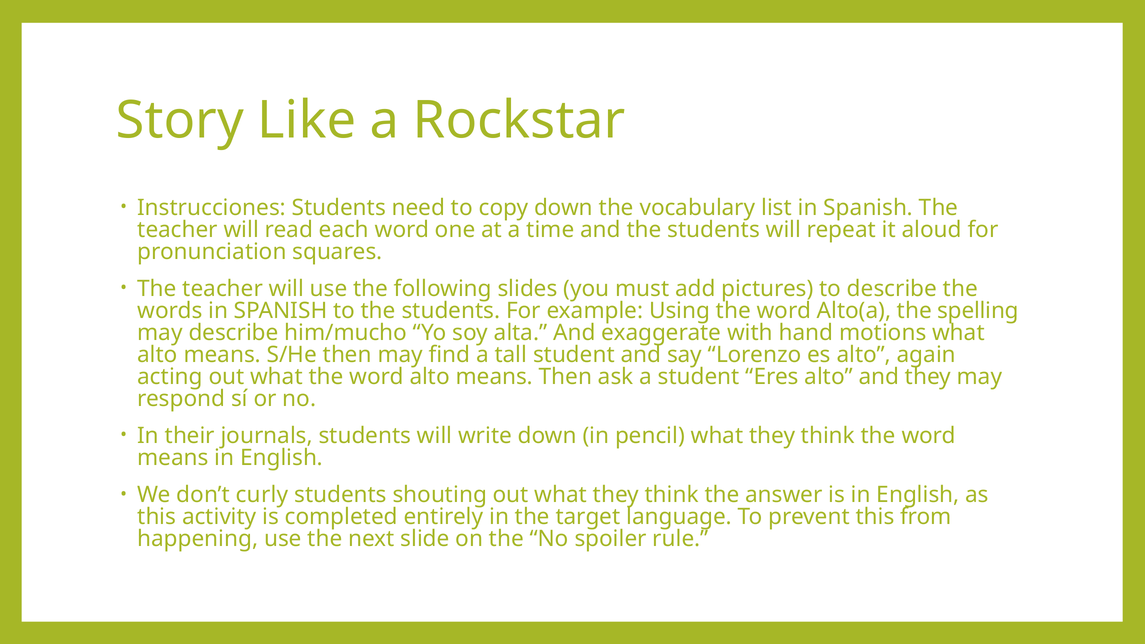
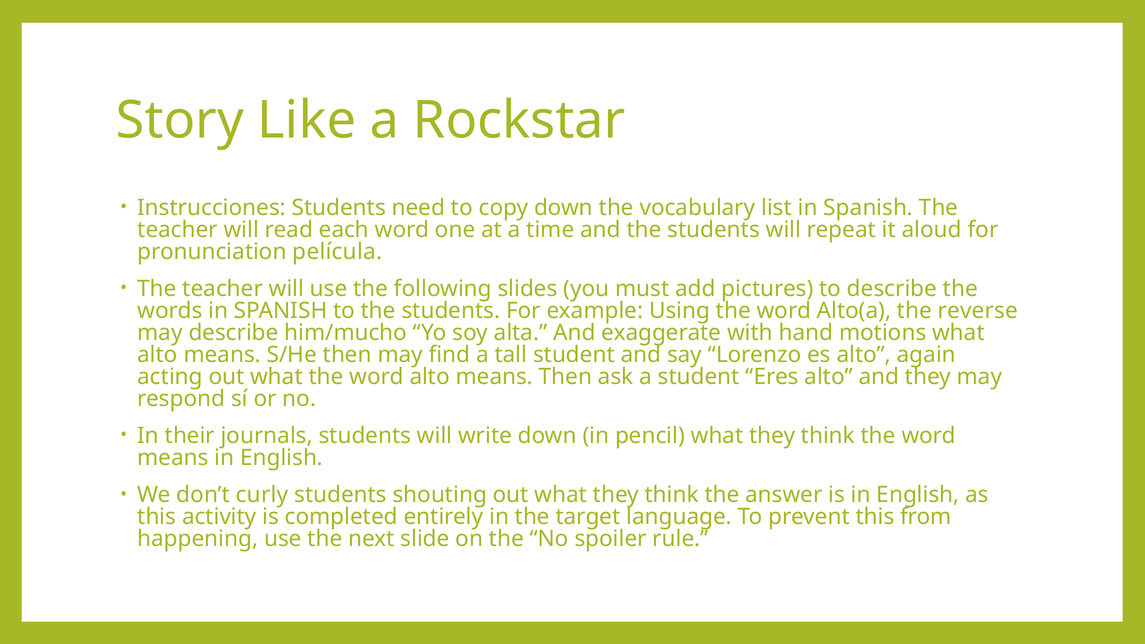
squares: squares -> película
spelling: spelling -> reverse
